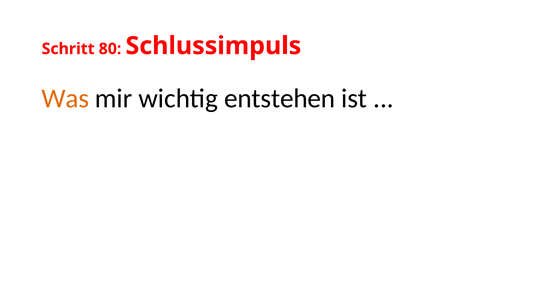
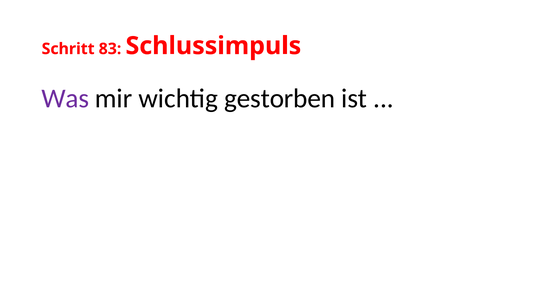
80: 80 -> 83
Was colour: orange -> purple
entstehen: entstehen -> gestorben
